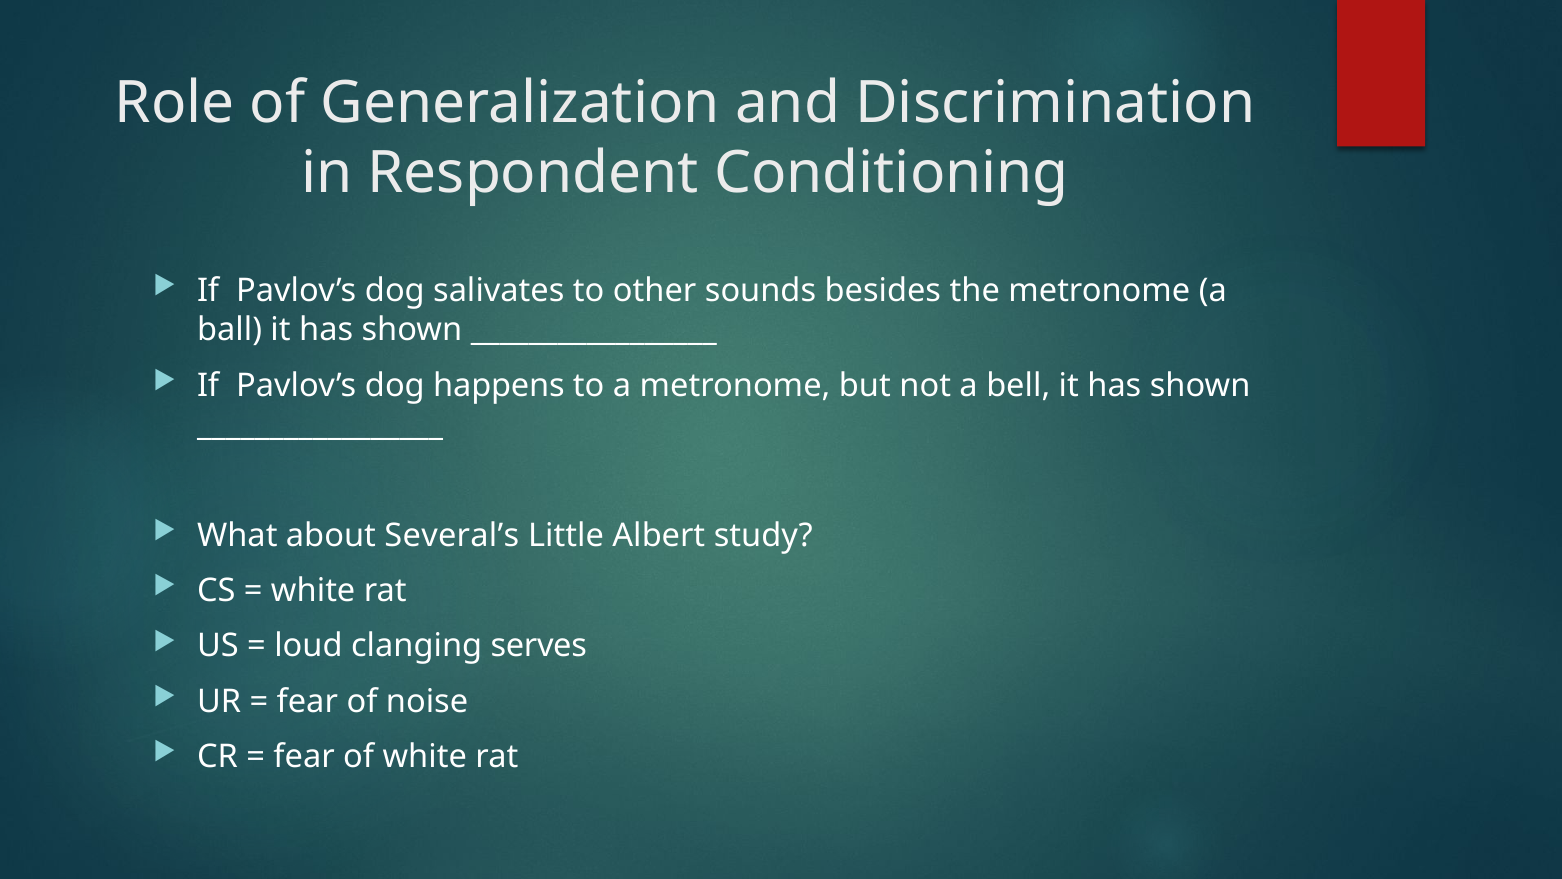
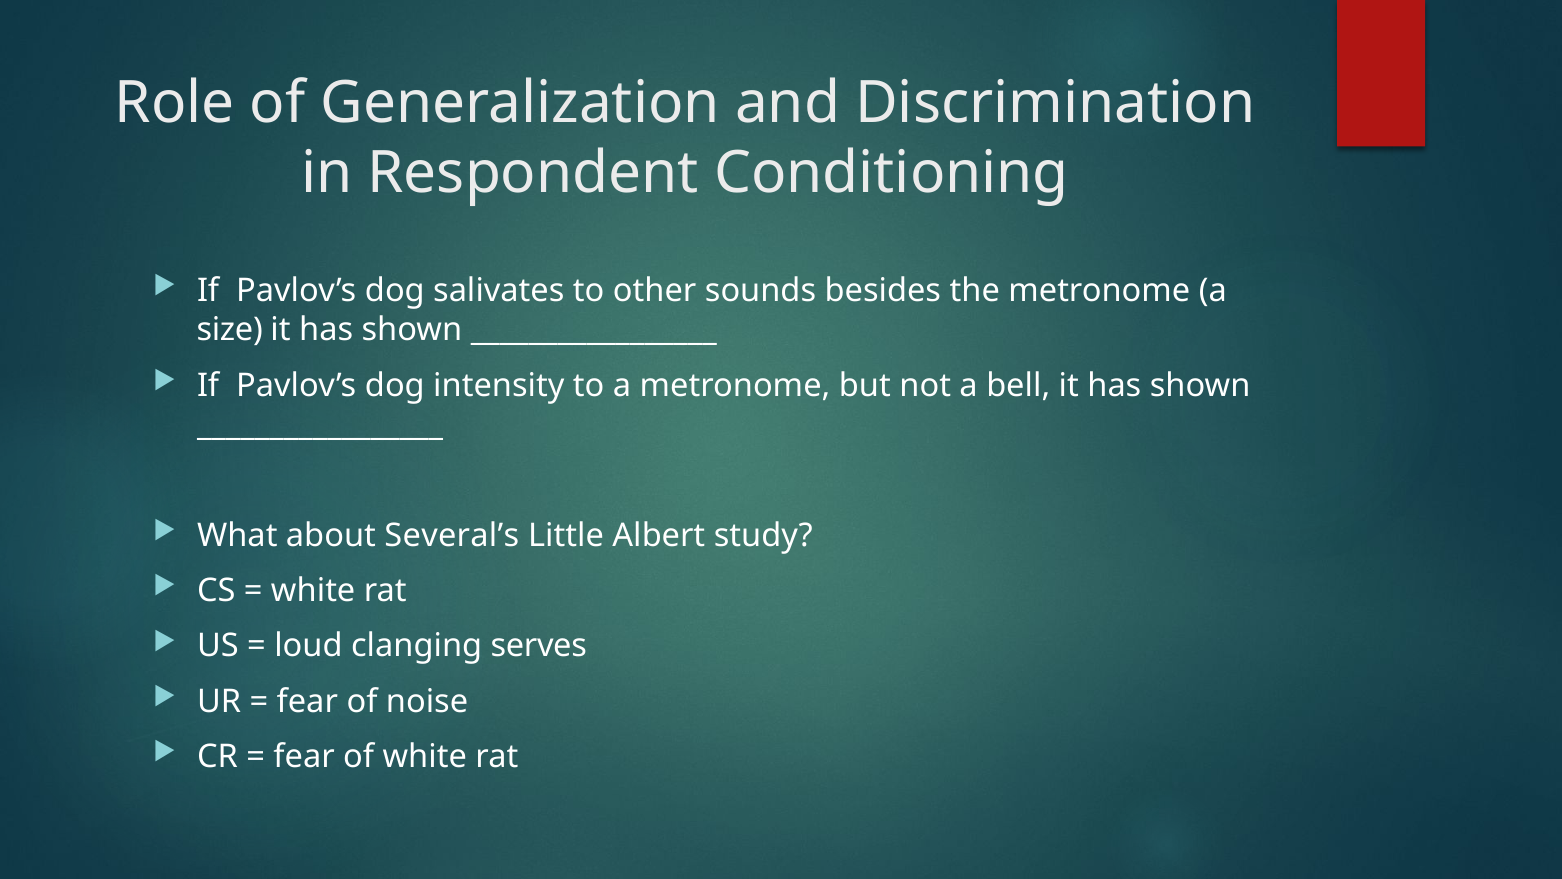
ball: ball -> size
happens: happens -> intensity
